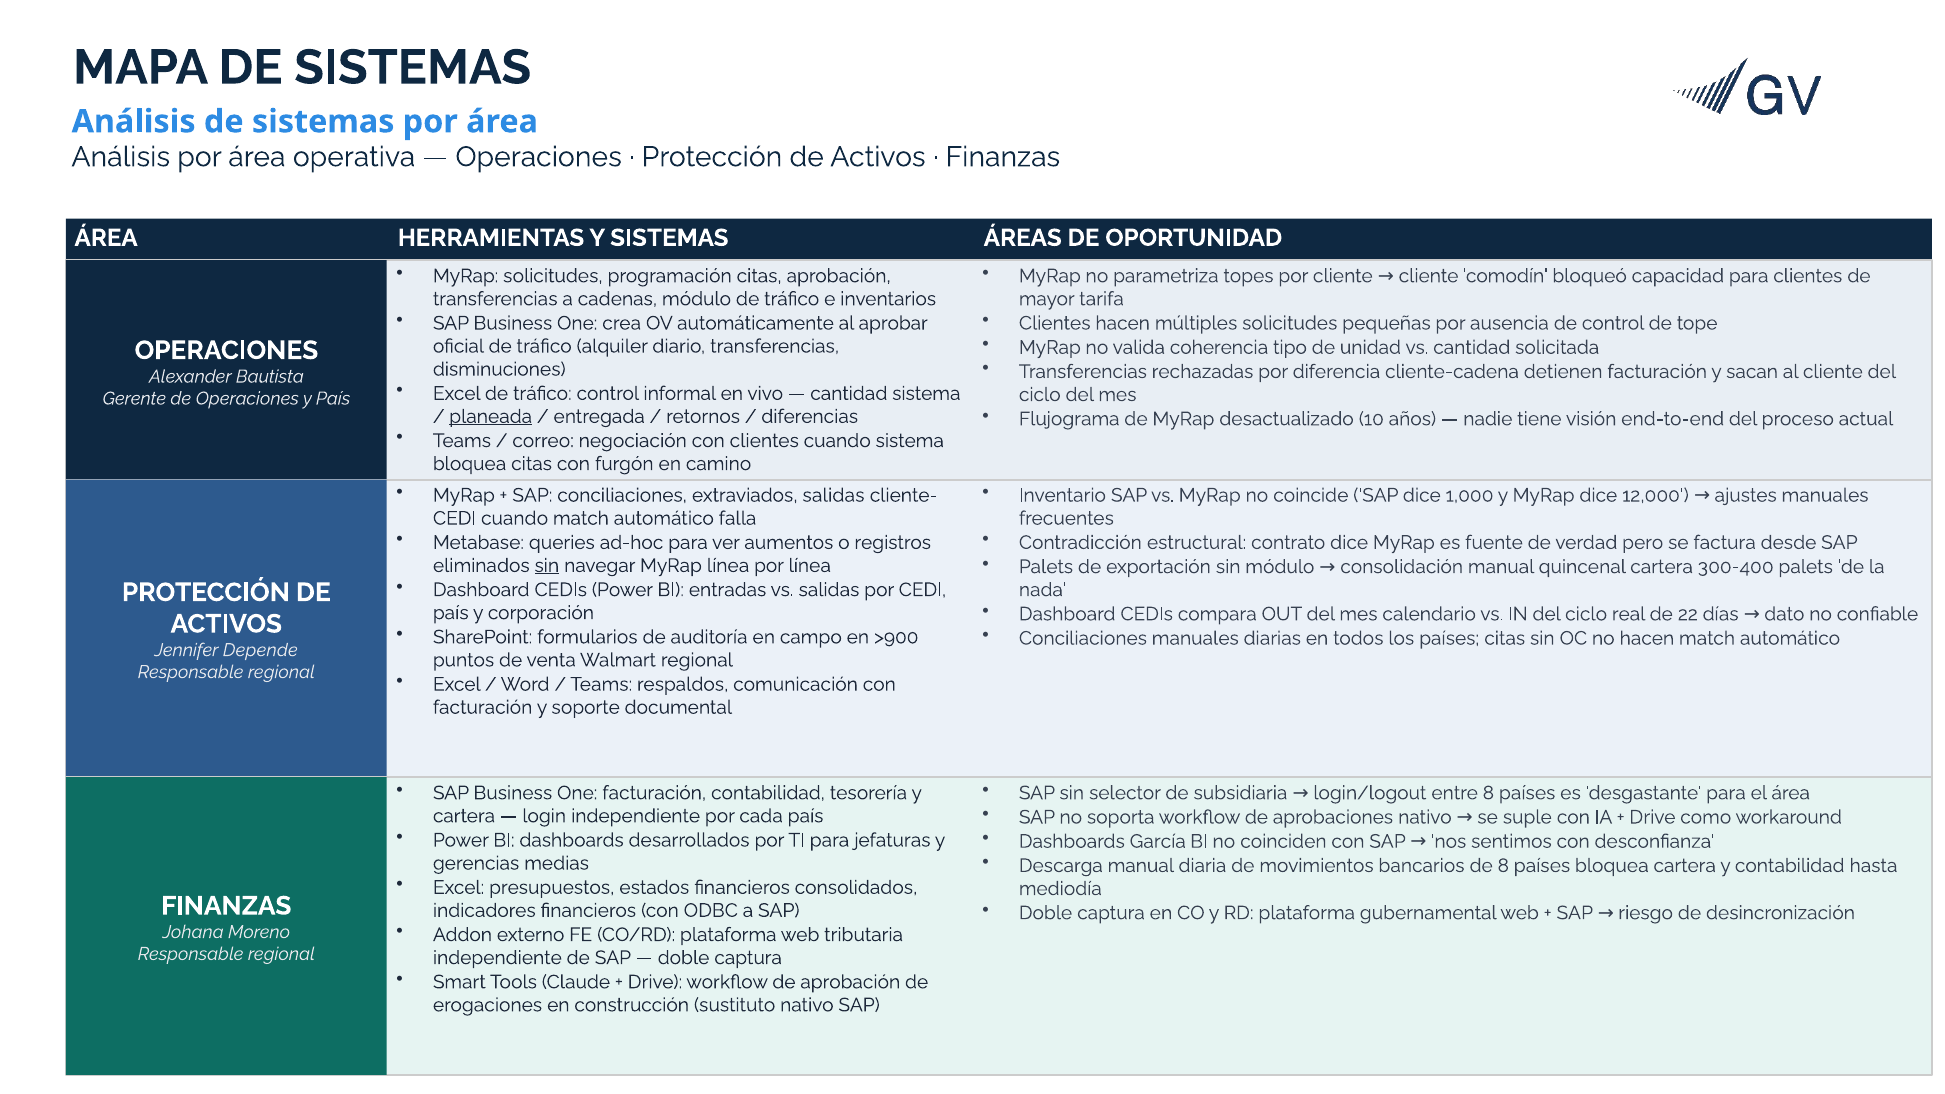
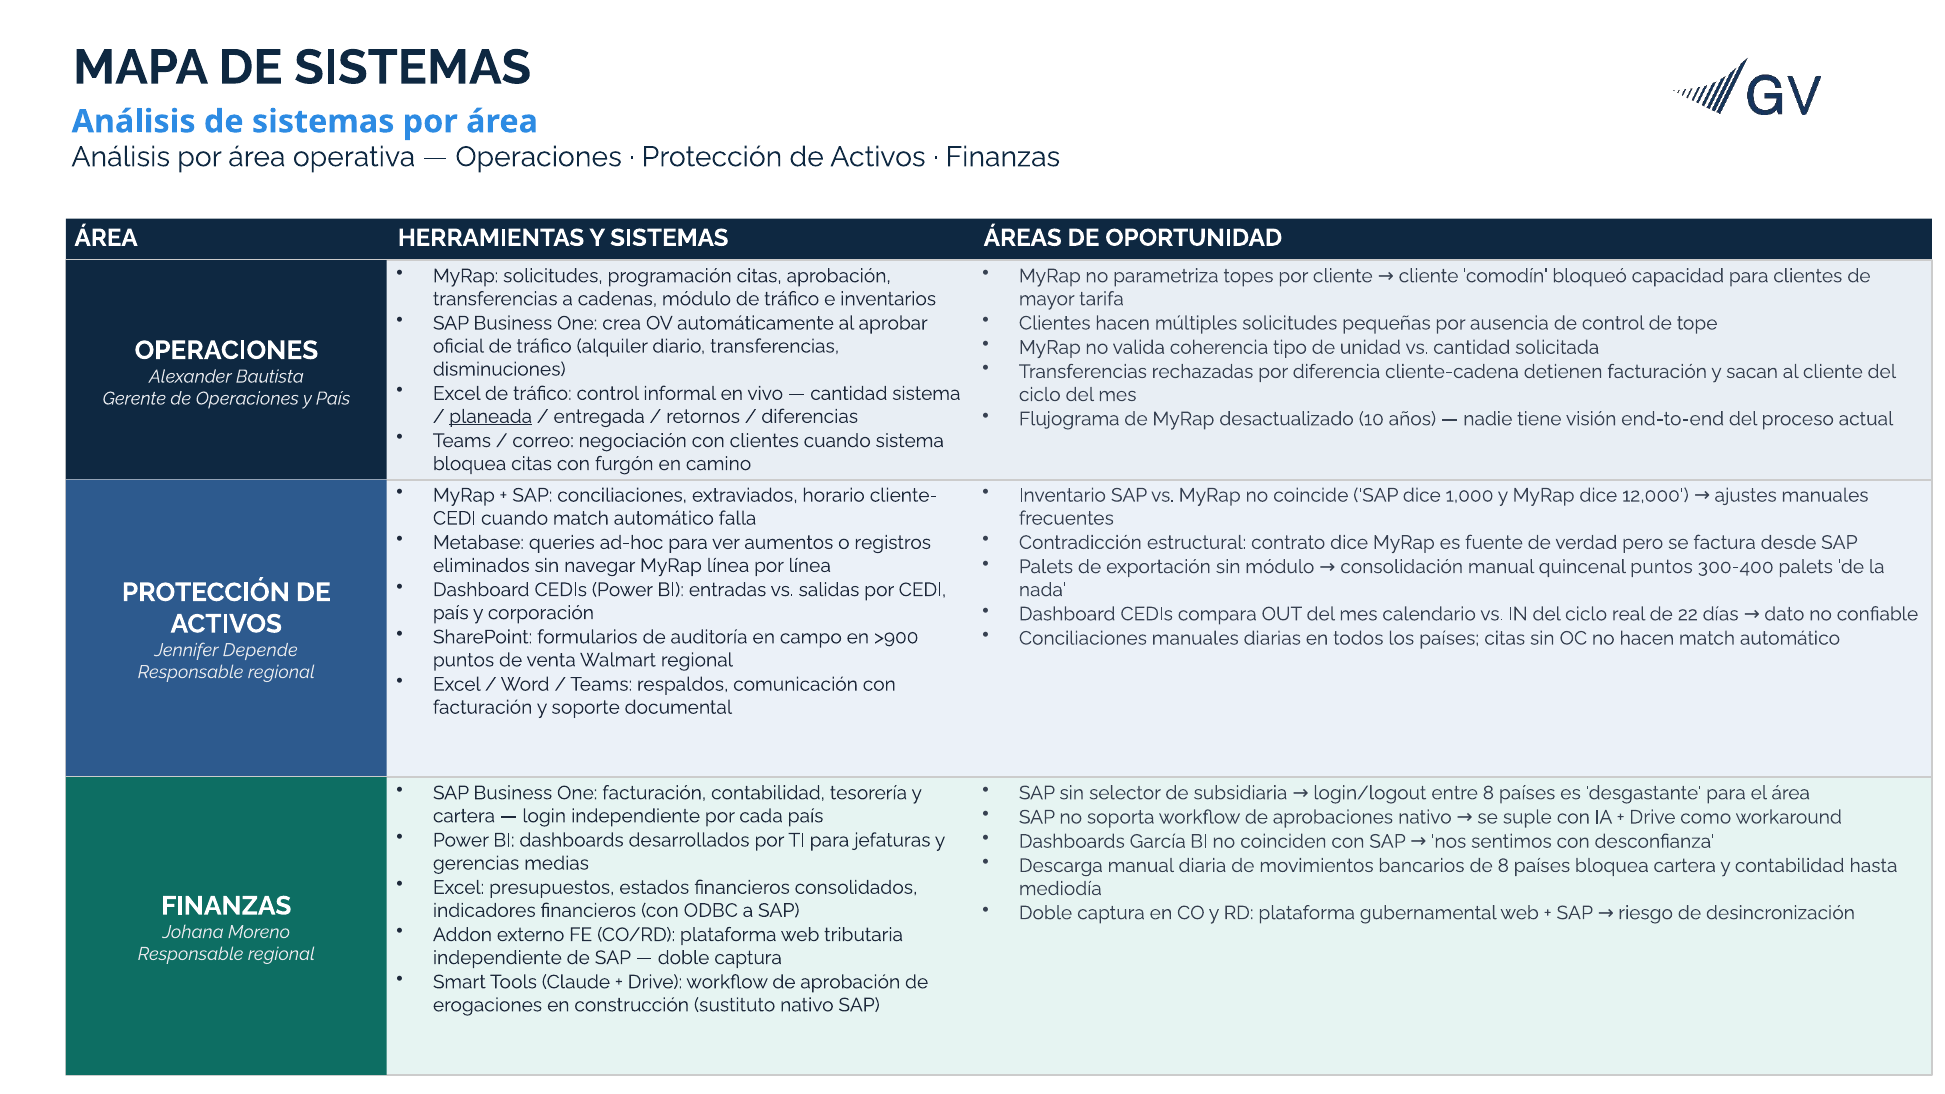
extraviados salidas: salidas -> horario
quincenal cartera: cartera -> puntos
sin at (547, 566) underline: present -> none
